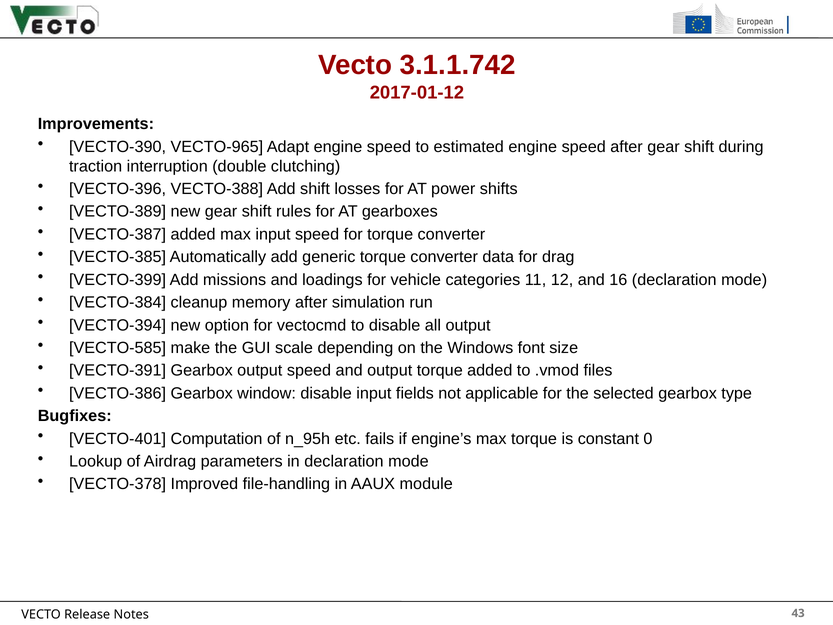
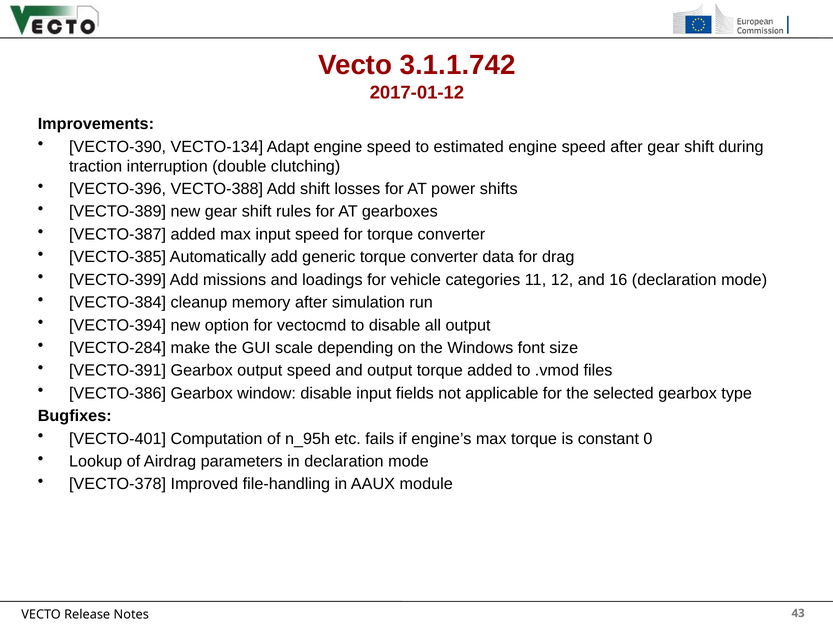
VECTO-965: VECTO-965 -> VECTO-134
VECTO-585: VECTO-585 -> VECTO-284
